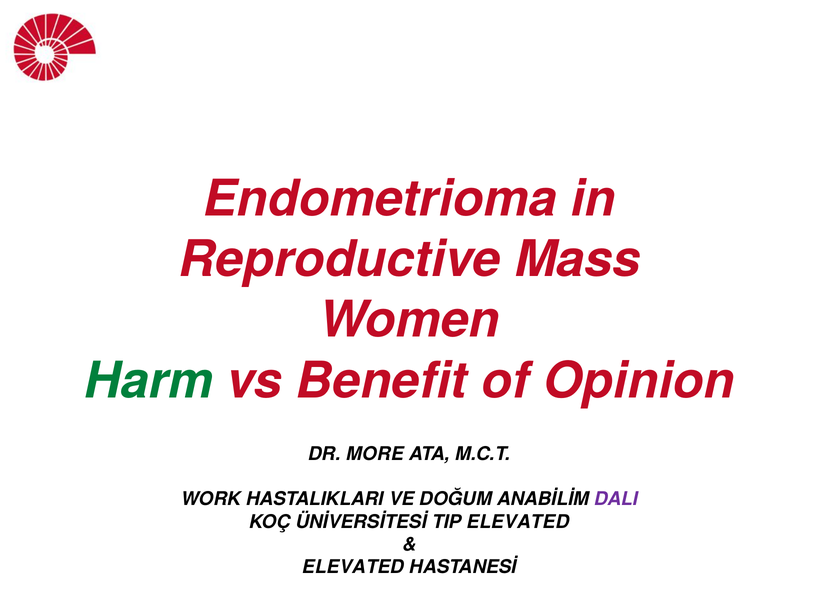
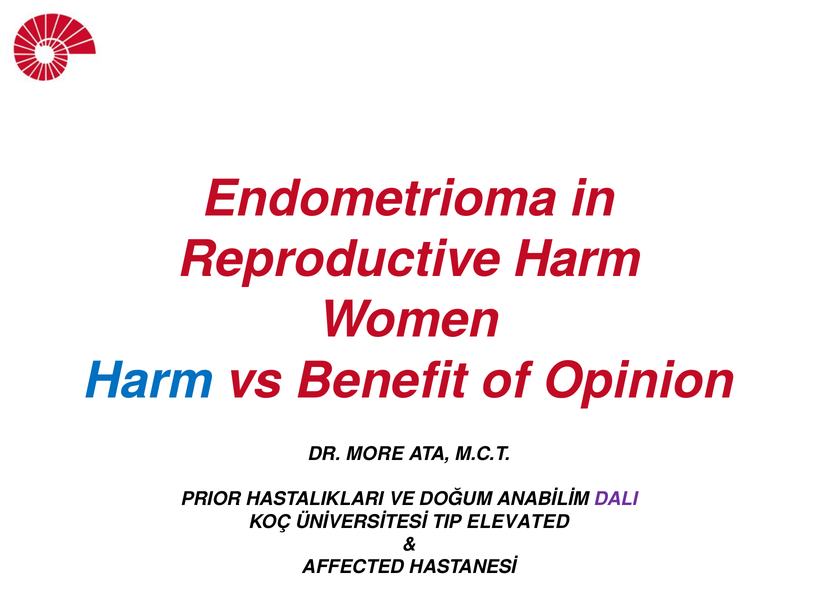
Reproductive Mass: Mass -> Harm
Harm at (149, 381) colour: green -> blue
WORK: WORK -> PRIOR
ELEVATED at (353, 567): ELEVATED -> AFFECTED
